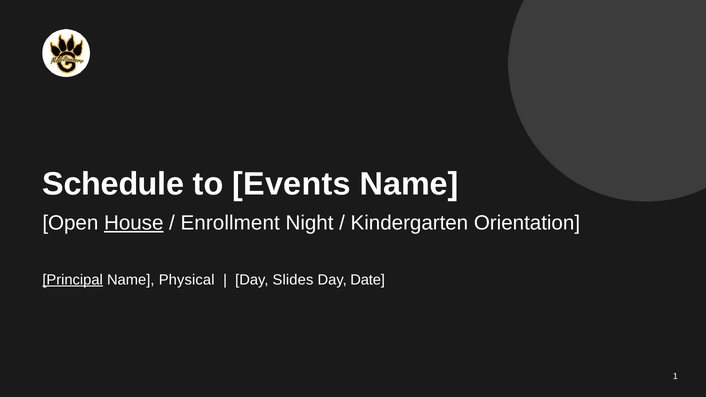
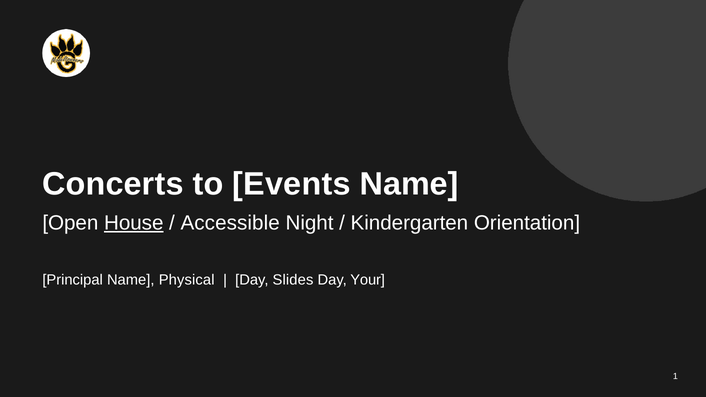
Schedule: Schedule -> Concerts
Enrollment: Enrollment -> Accessible
Principal underline: present -> none
Date: Date -> Your
